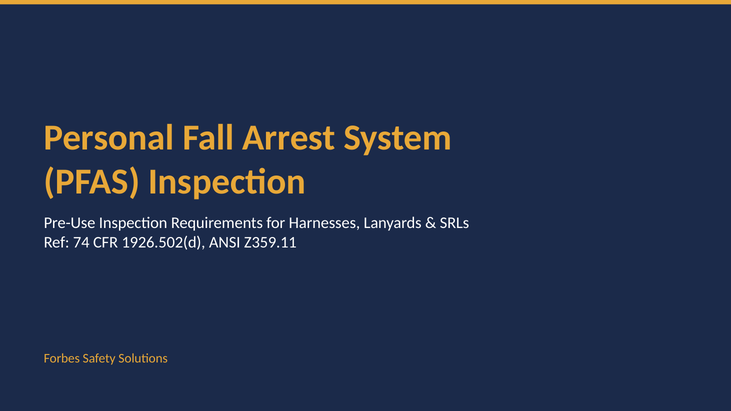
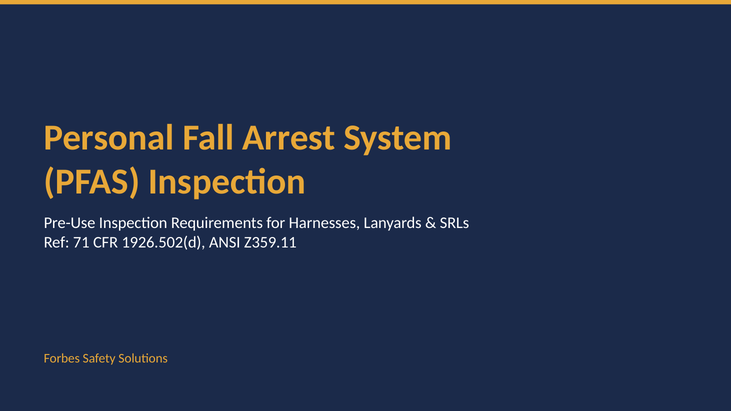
74: 74 -> 71
